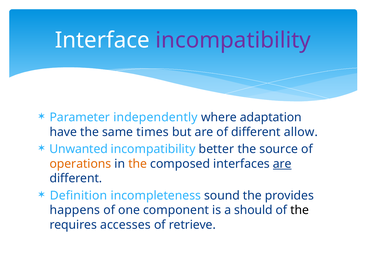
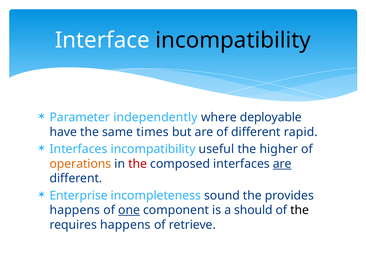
incompatibility at (233, 40) colour: purple -> black
adaptation: adaptation -> deployable
allow: allow -> rapid
Unwanted at (79, 149): Unwanted -> Interfaces
better: better -> useful
source: source -> higher
the at (138, 163) colour: orange -> red
Definition: Definition -> Enterprise
one underline: none -> present
requires accesses: accesses -> happens
